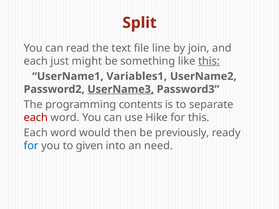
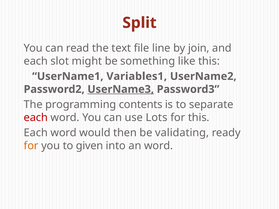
just: just -> slot
this at (209, 61) underline: present -> none
Hike: Hike -> Lots
previously: previously -> validating
for at (31, 146) colour: blue -> orange
an need: need -> word
